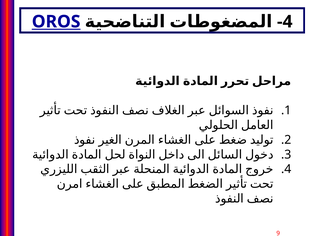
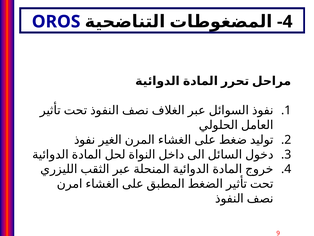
OROS underline: present -> none
